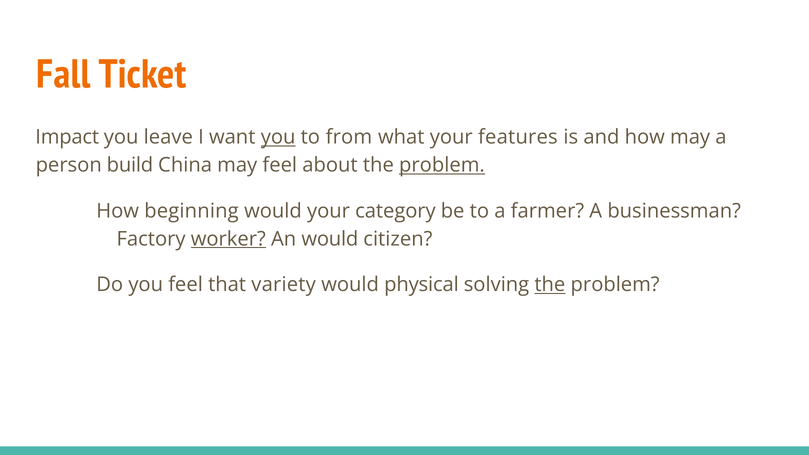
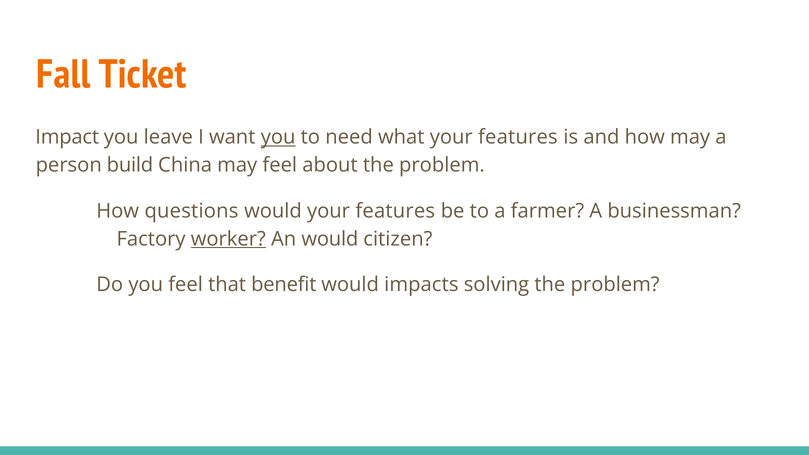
from: from -> need
problem at (442, 165) underline: present -> none
beginning: beginning -> questions
would your category: category -> features
variety: variety -> benefit
physical: physical -> impacts
the at (550, 285) underline: present -> none
